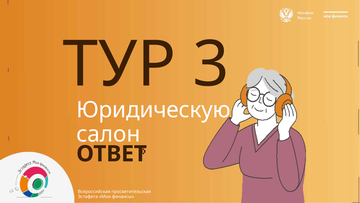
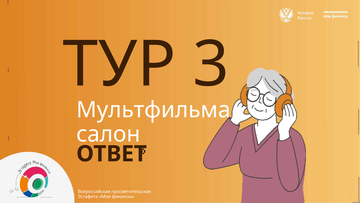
Юридическую: Юридическую -> Мультфильма
